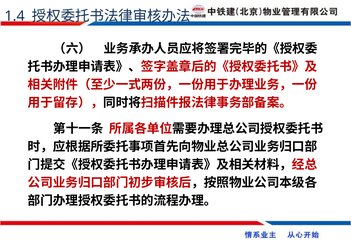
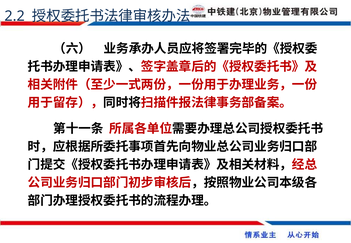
1.4: 1.4 -> 2.2
